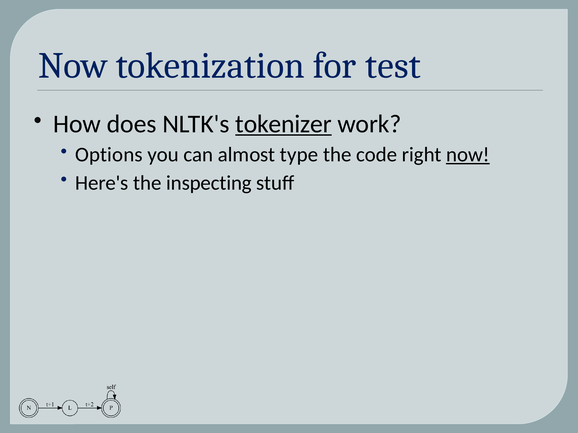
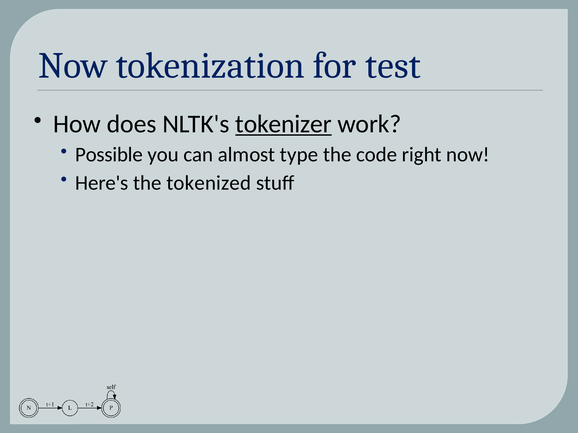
Options: Options -> Possible
now at (468, 155) underline: present -> none
inspecting: inspecting -> tokenized
